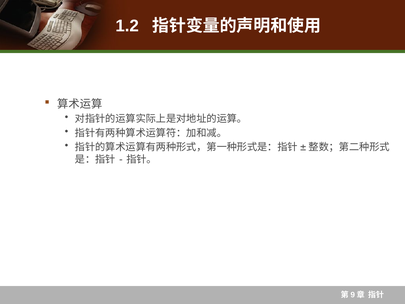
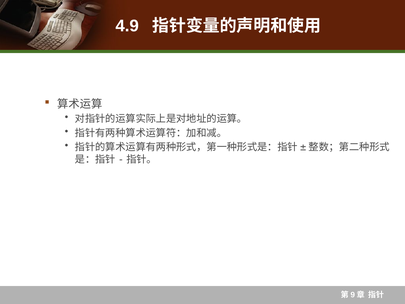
1.2: 1.2 -> 4.9
